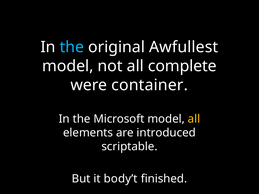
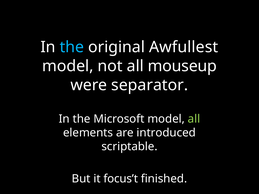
complete: complete -> mouseup
container: container -> separator
all at (194, 119) colour: yellow -> light green
body’t: body’t -> focus’t
